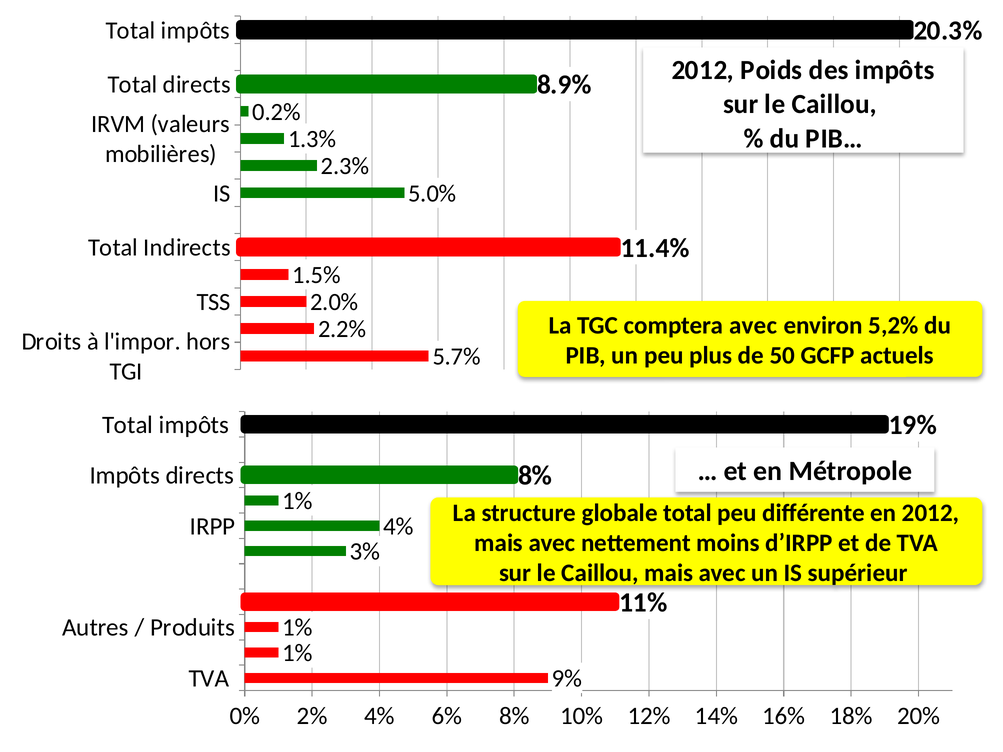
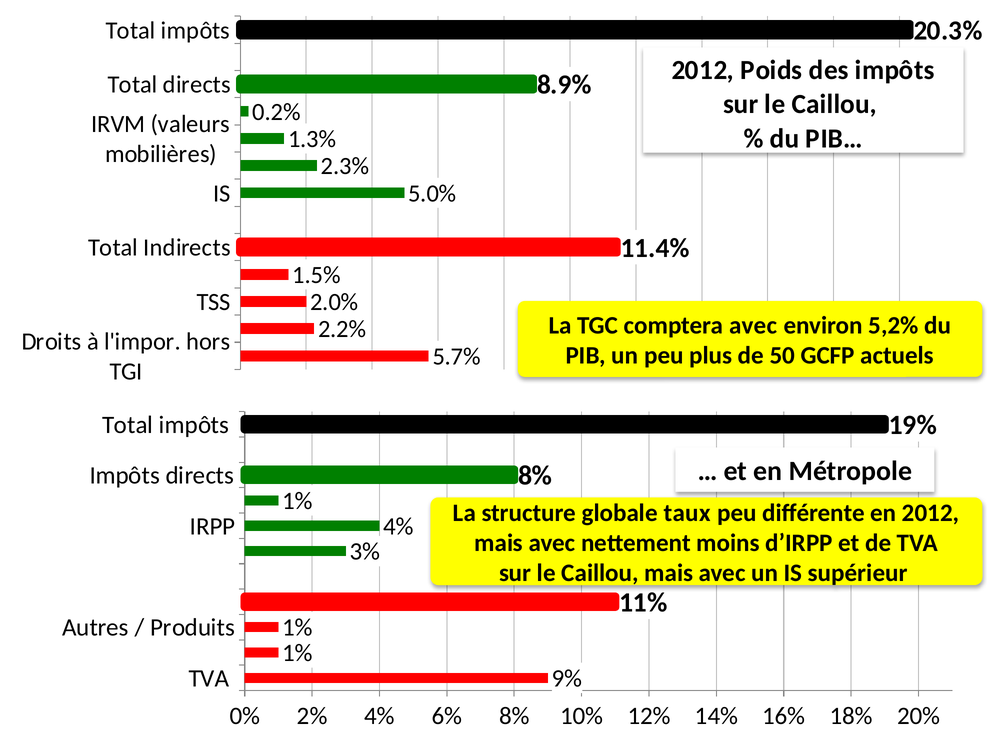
globale total: total -> taux
